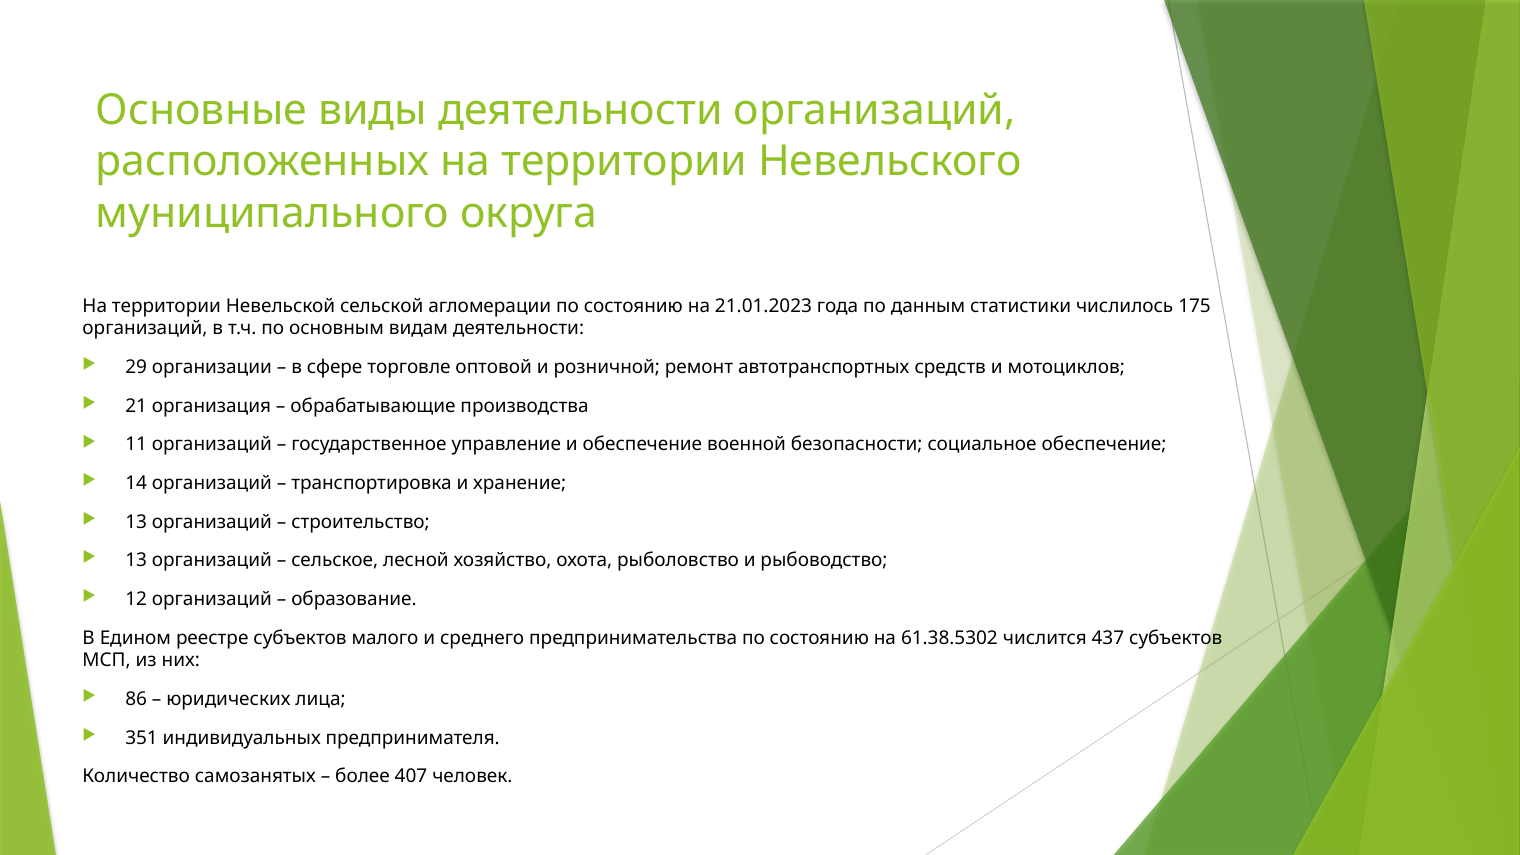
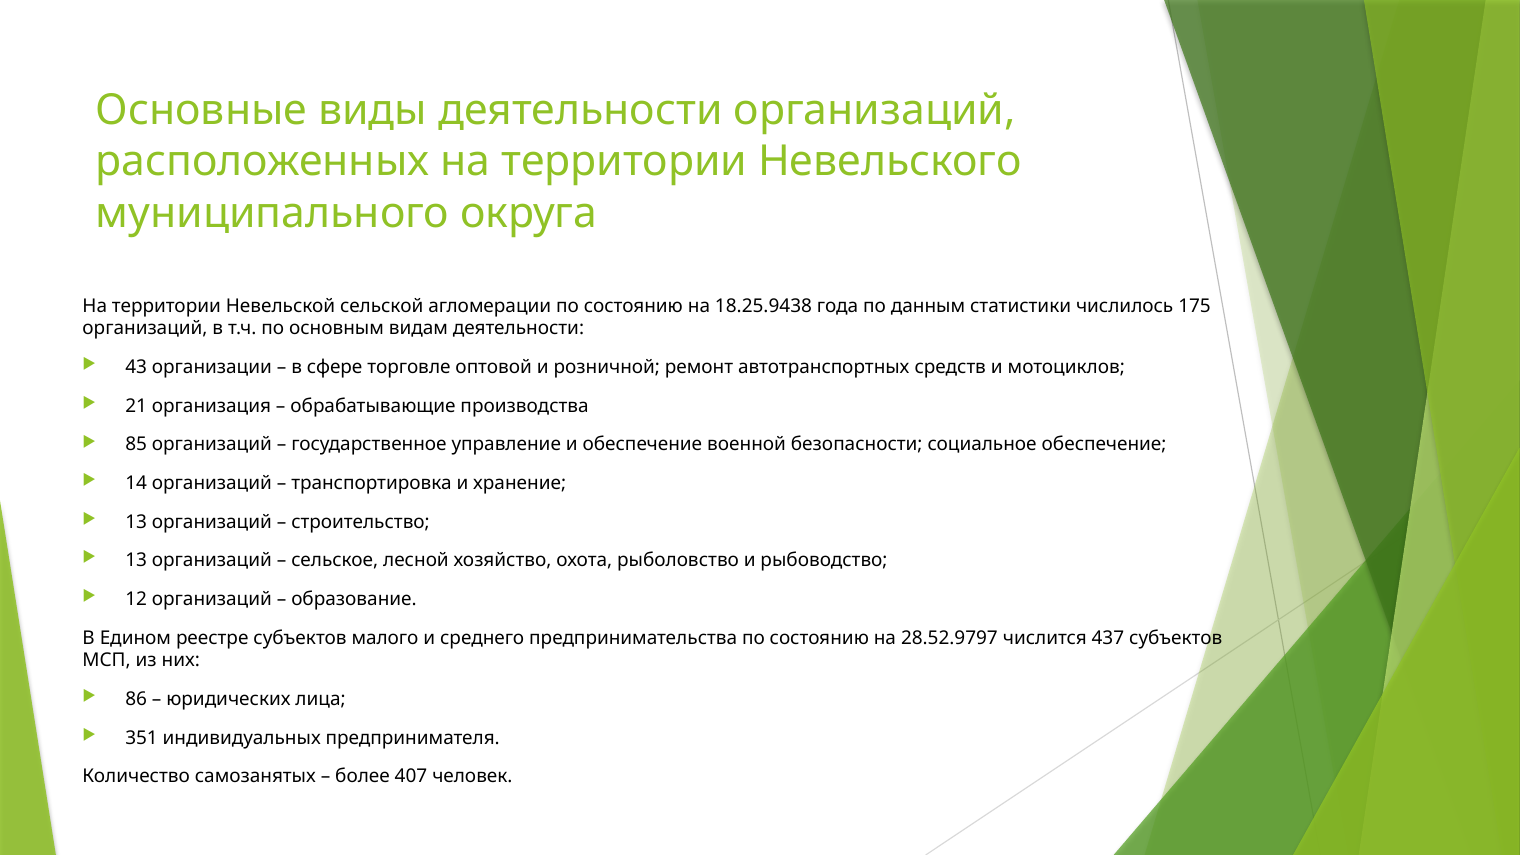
21.01.2023: 21.01.2023 -> 18.25.9438
29: 29 -> 43
11: 11 -> 85
61.38.5302: 61.38.5302 -> 28.52.9797
